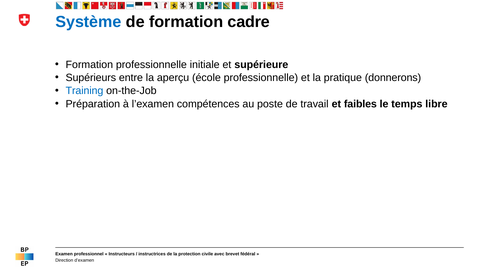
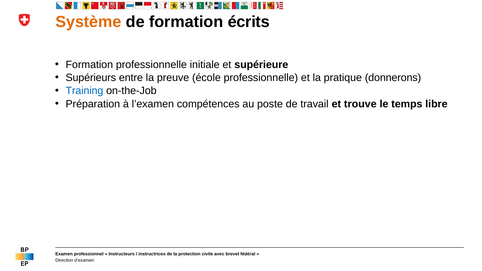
Système colour: blue -> orange
cadre: cadre -> écrits
aperçu: aperçu -> preuve
faibles: faibles -> trouve
